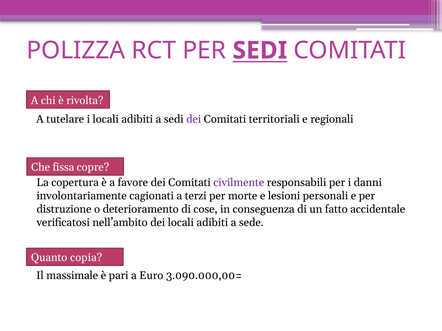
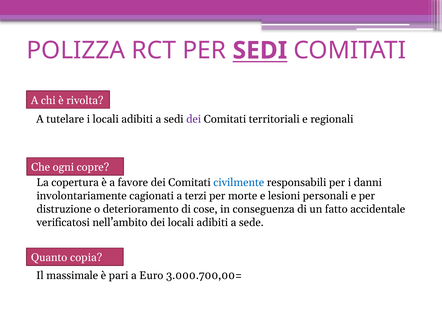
fissa: fissa -> ogni
civilmente colour: purple -> blue
3.090.000,00=: 3.090.000,00= -> 3.000.700,00=
